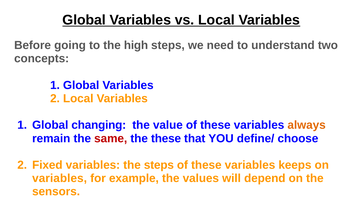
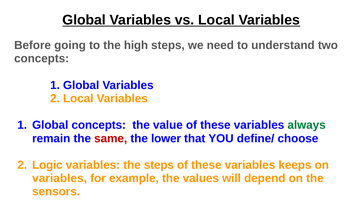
Global changing: changing -> concepts
always colour: orange -> green
the these: these -> lower
Fixed: Fixed -> Logic
